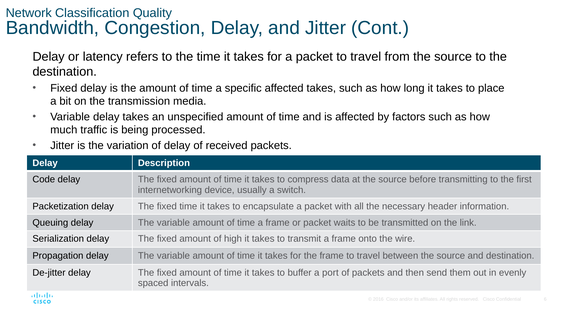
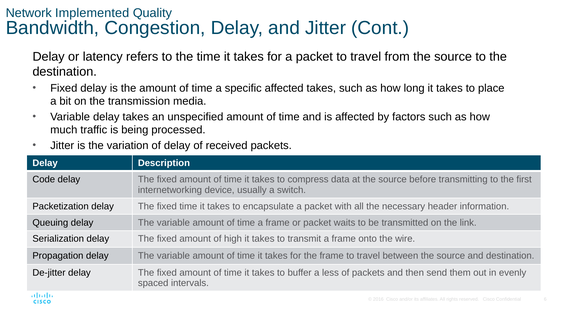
Classification: Classification -> Implemented
port: port -> less
